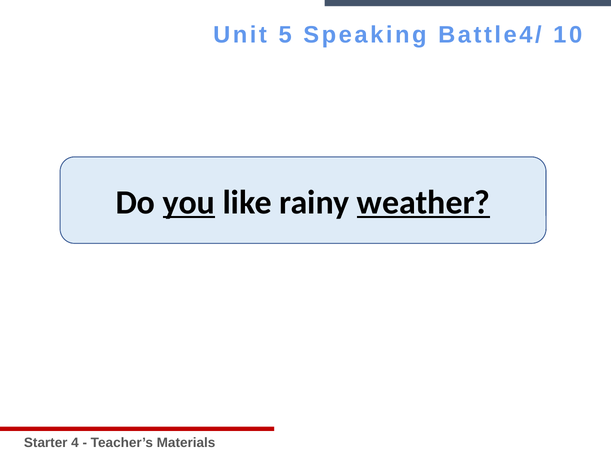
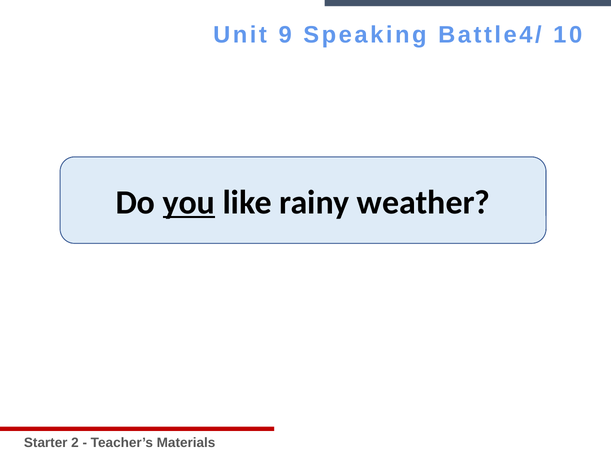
5: 5 -> 9
weather underline: present -> none
4: 4 -> 2
